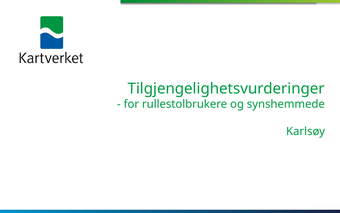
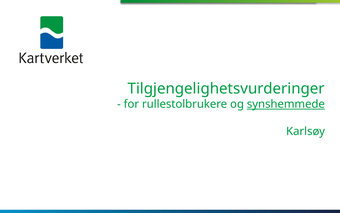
synshemmede underline: none -> present
